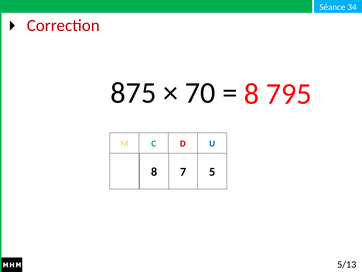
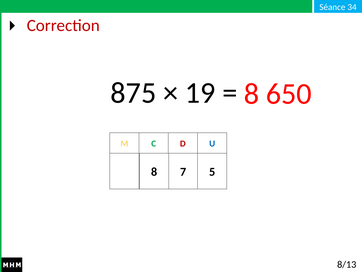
70: 70 -> 19
795: 795 -> 650
5/13: 5/13 -> 8/13
